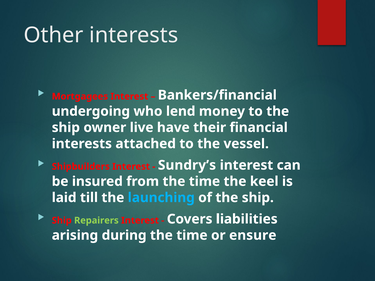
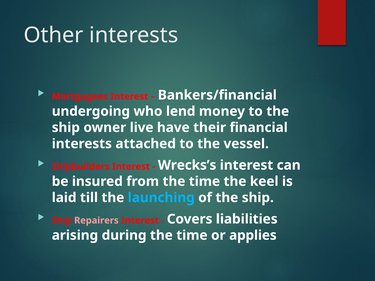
Sundry’s: Sundry’s -> Wrecks’s
Repairers colour: light green -> pink
ensure: ensure -> applies
